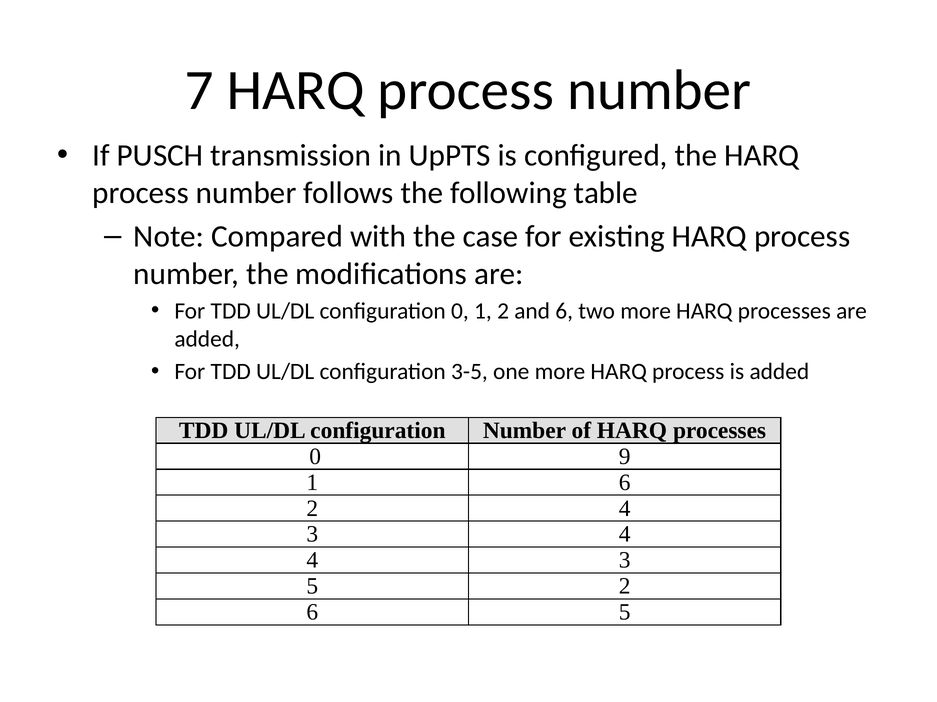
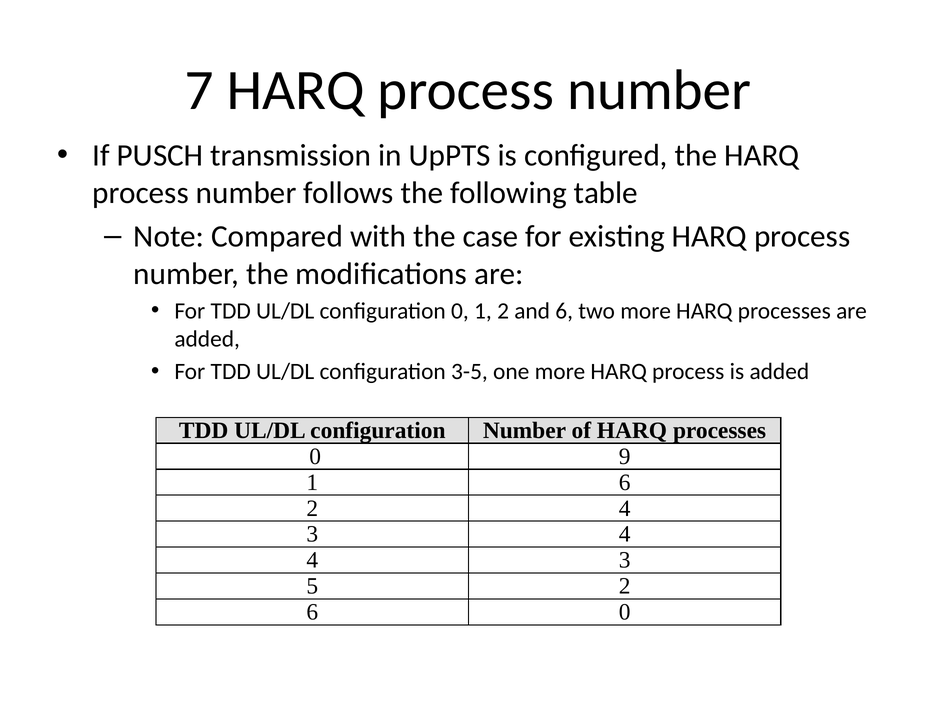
6 5: 5 -> 0
